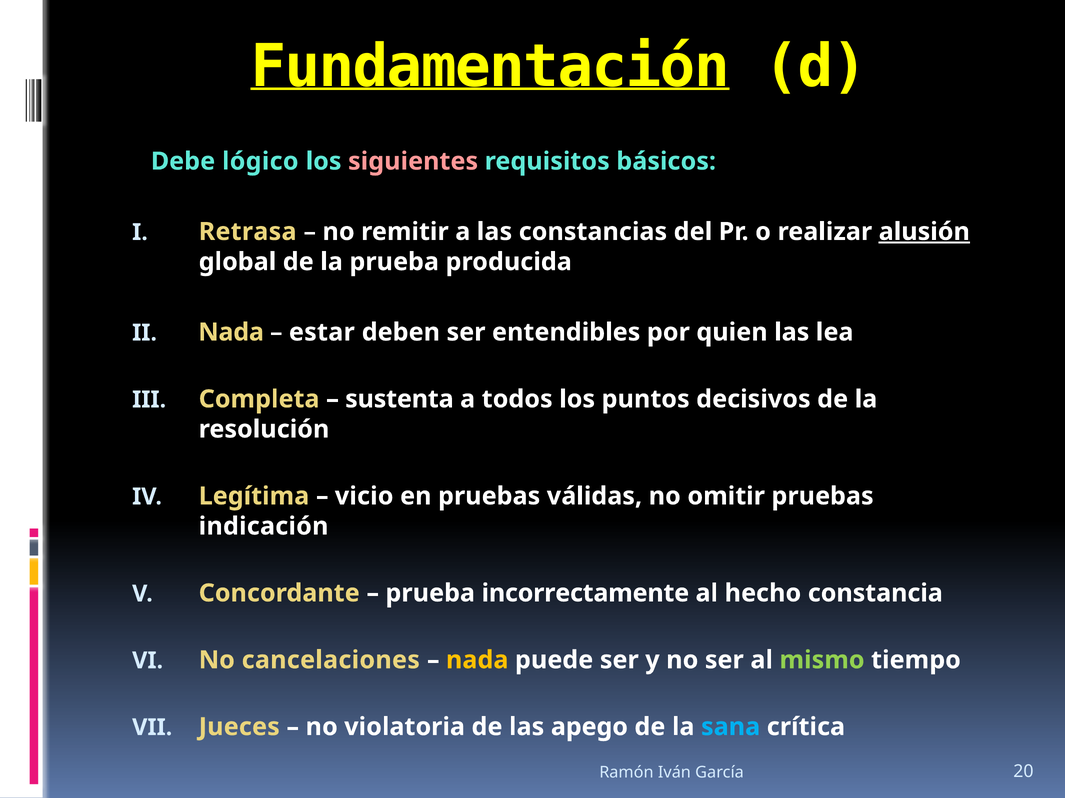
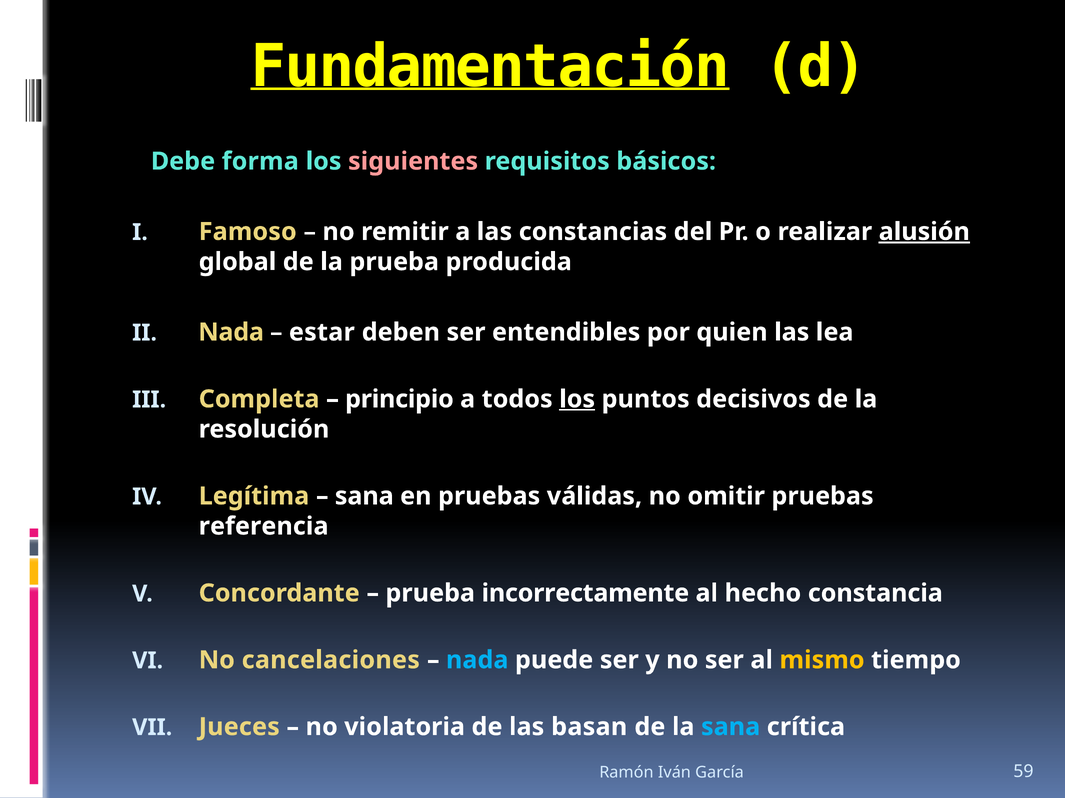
lógico: lógico -> forma
Retrasa: Retrasa -> Famoso
sustenta: sustenta -> principio
los at (577, 399) underline: none -> present
vicio at (364, 497): vicio -> sana
indicación: indicación -> referencia
nada at (477, 661) colour: yellow -> light blue
mismo colour: light green -> yellow
apego: apego -> basan
20: 20 -> 59
